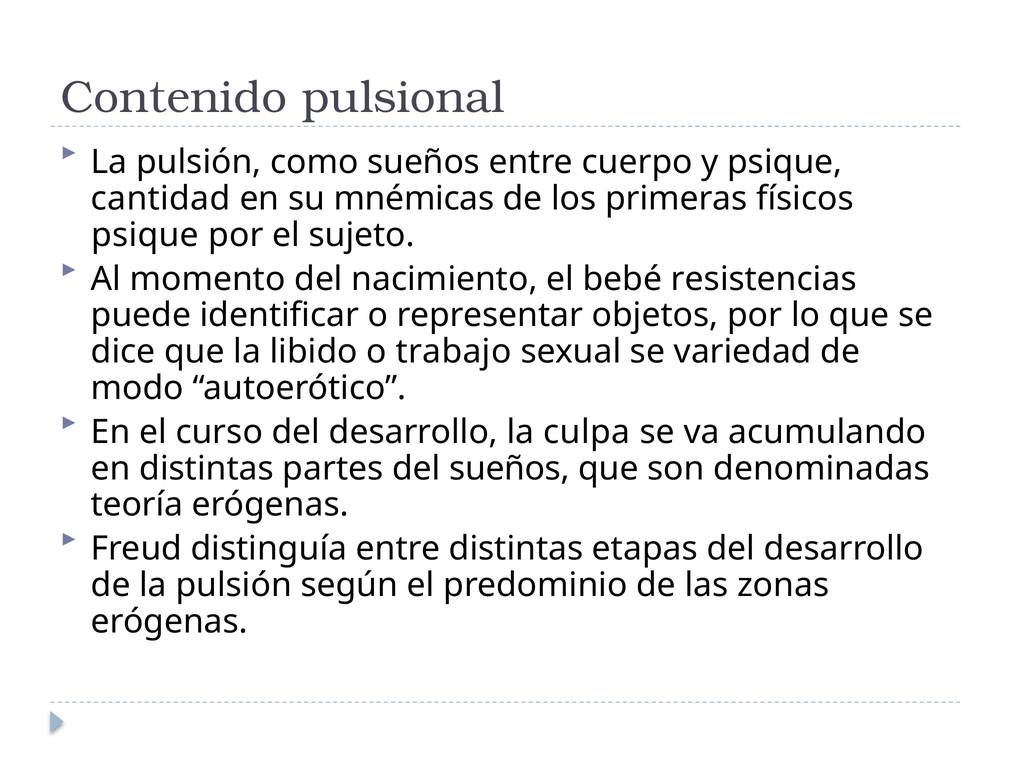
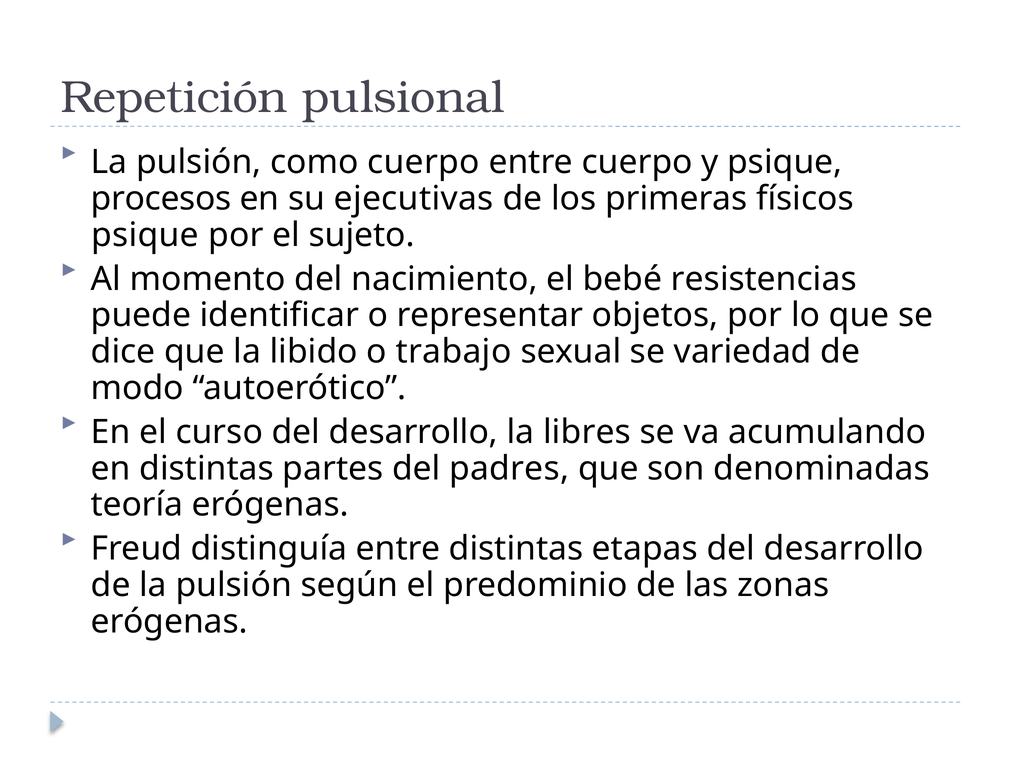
Contenido: Contenido -> Repetición
como sueños: sueños -> cuerpo
cantidad: cantidad -> procesos
mnémicas: mnémicas -> ejecutivas
culpa: culpa -> libres
del sueños: sueños -> padres
